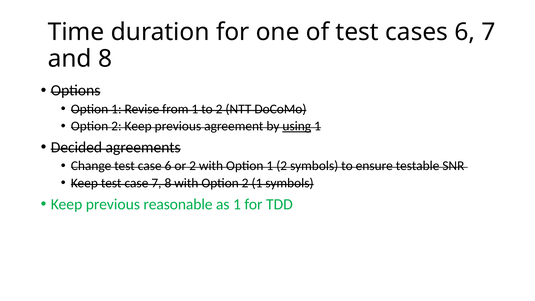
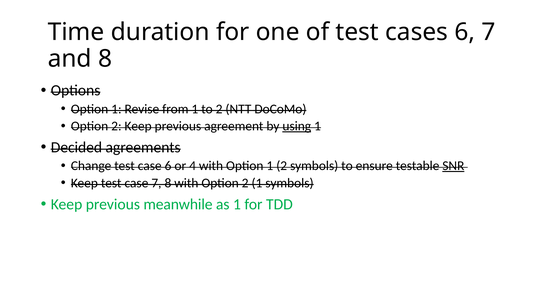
or 2: 2 -> 4
SNR underline: none -> present
reasonable: reasonable -> meanwhile
